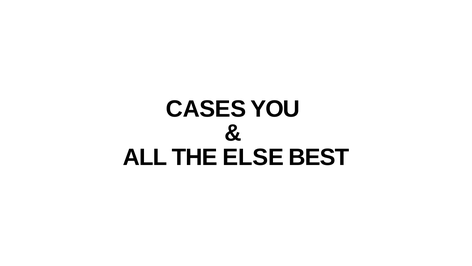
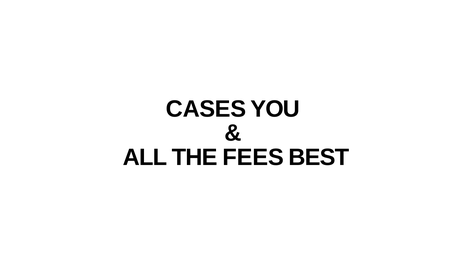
ELSE: ELSE -> FEES
